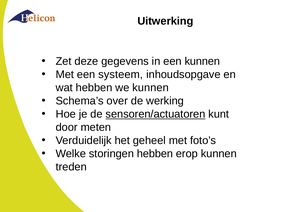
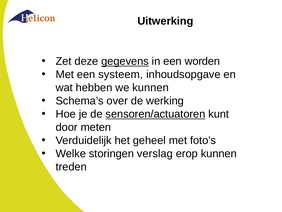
gegevens underline: none -> present
een kunnen: kunnen -> worden
storingen hebben: hebben -> verslag
